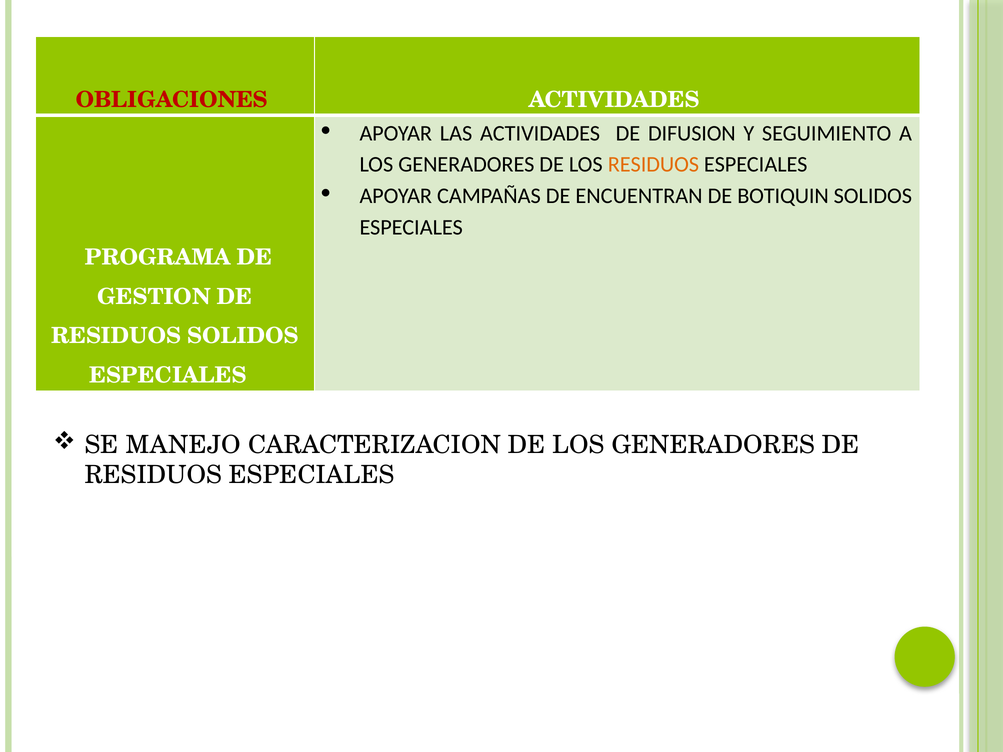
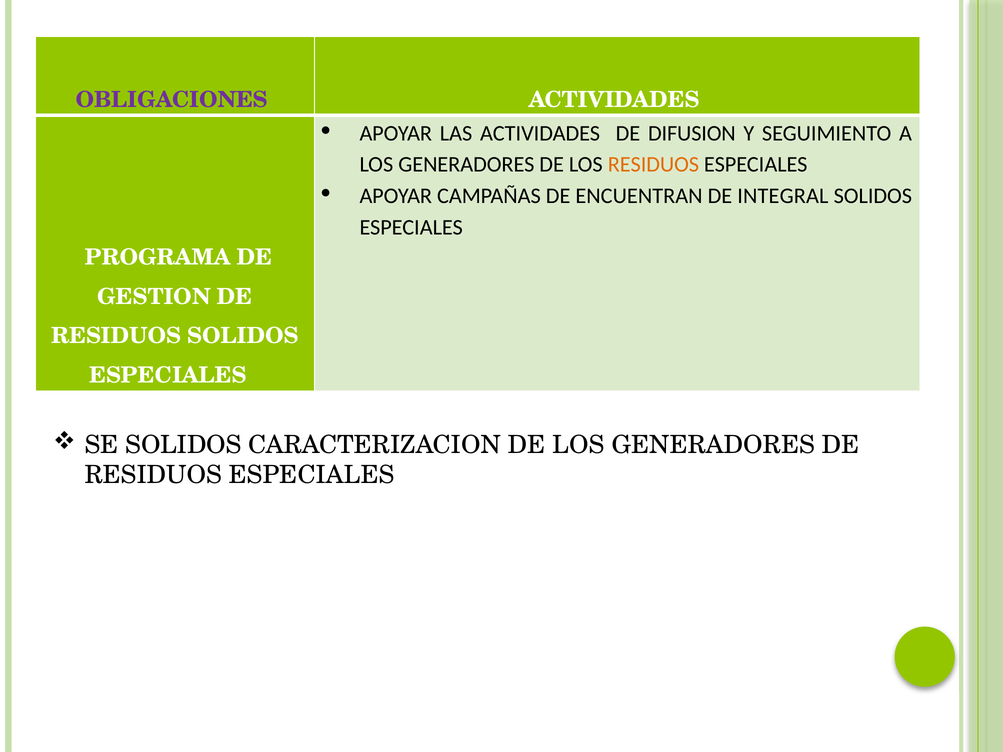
OBLIGACIONES colour: red -> purple
BOTIQUIN: BOTIQUIN -> INTEGRAL
SE MANEJO: MANEJO -> SOLIDOS
